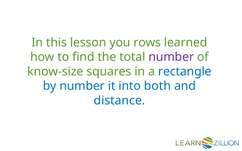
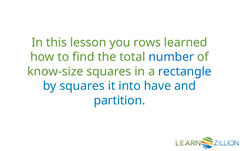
number at (171, 57) colour: purple -> blue
by number: number -> squares
both: both -> have
distance: distance -> partition
